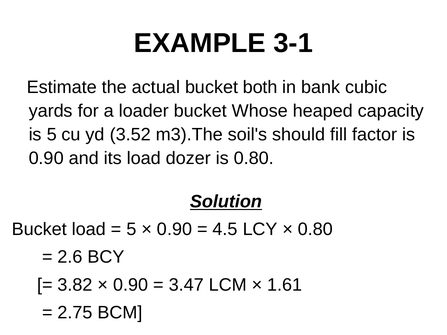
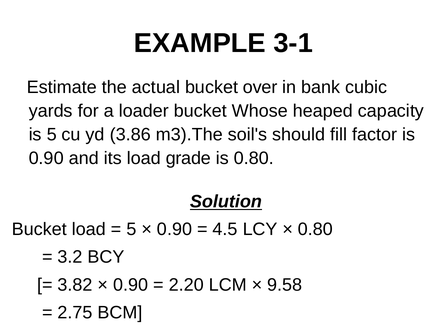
both: both -> over
3.52: 3.52 -> 3.86
dozer: dozer -> grade
2.6: 2.6 -> 3.2
3.47: 3.47 -> 2.20
1.61: 1.61 -> 9.58
